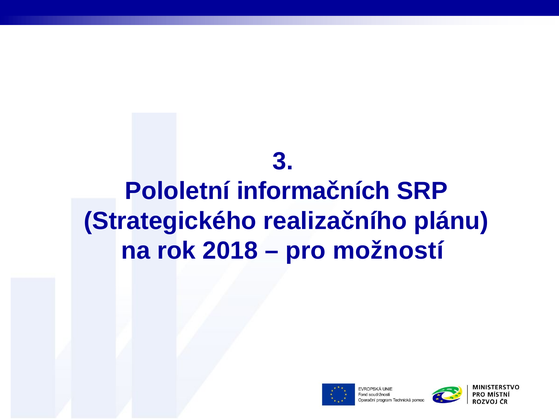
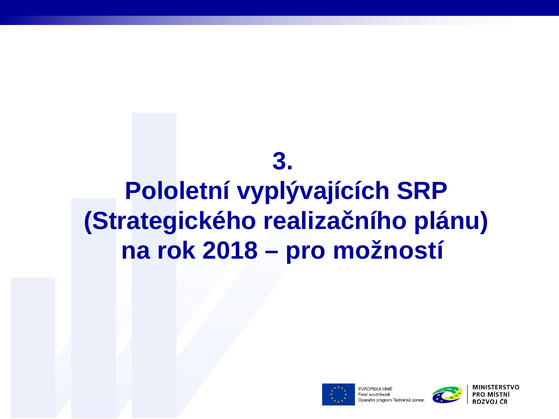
informačních: informačních -> vyplývajících
